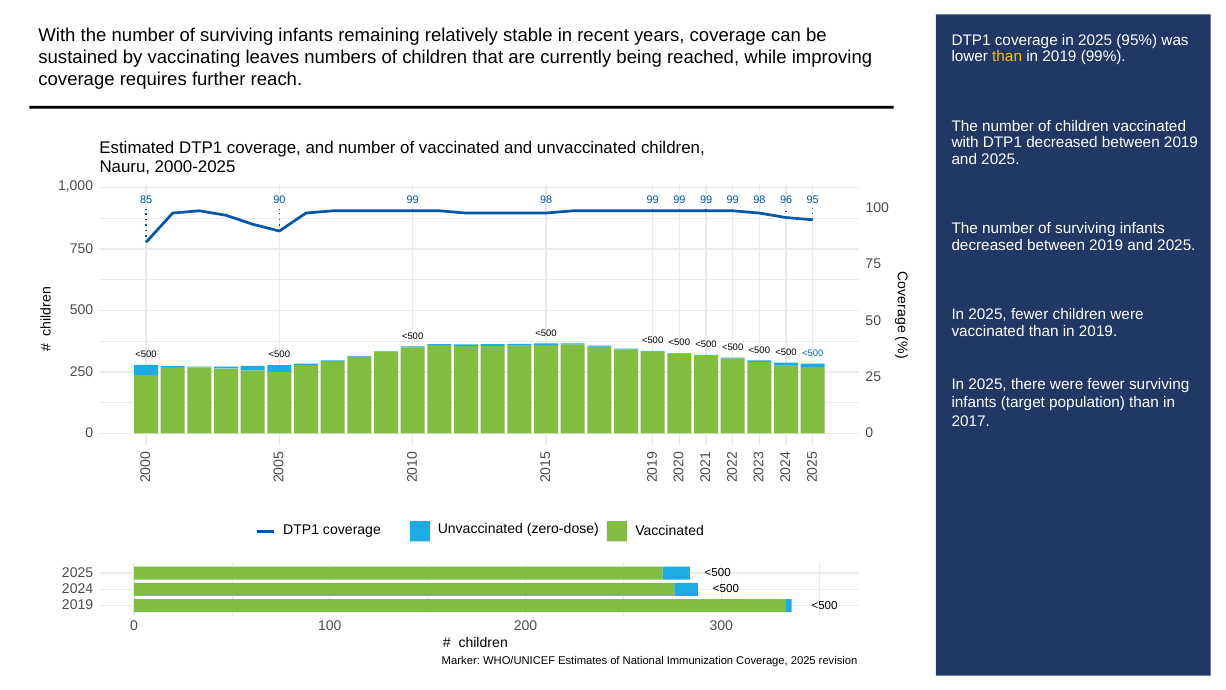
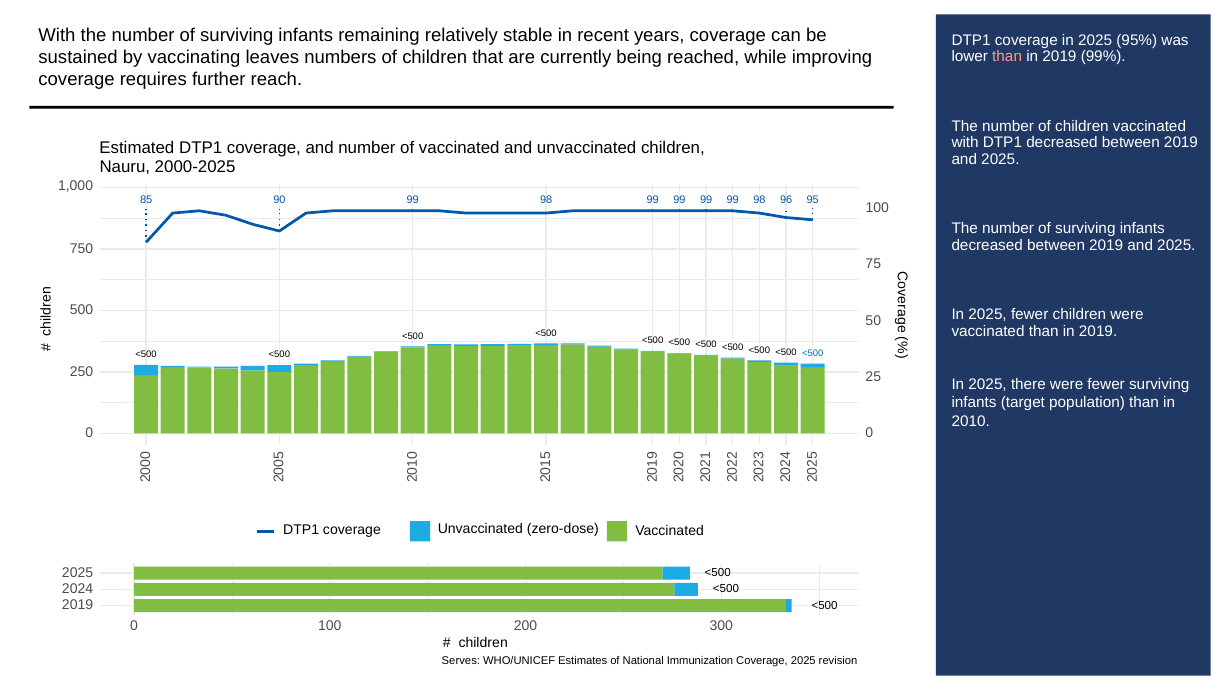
than at (1007, 57) colour: yellow -> pink
2017: 2017 -> 2010
Marker: Marker -> Serves
